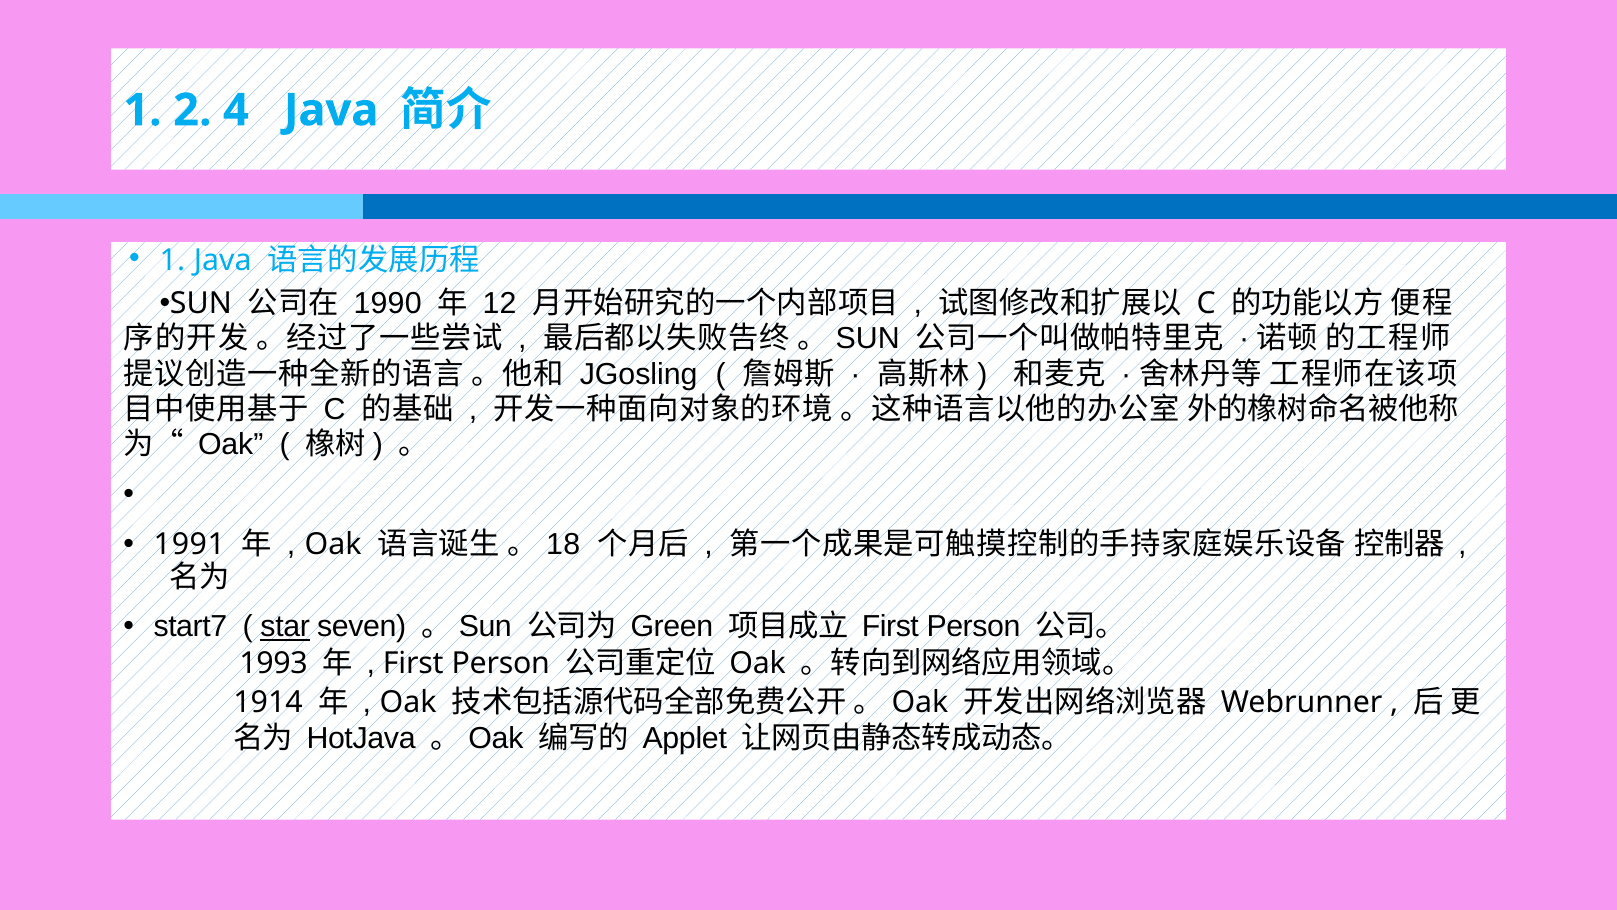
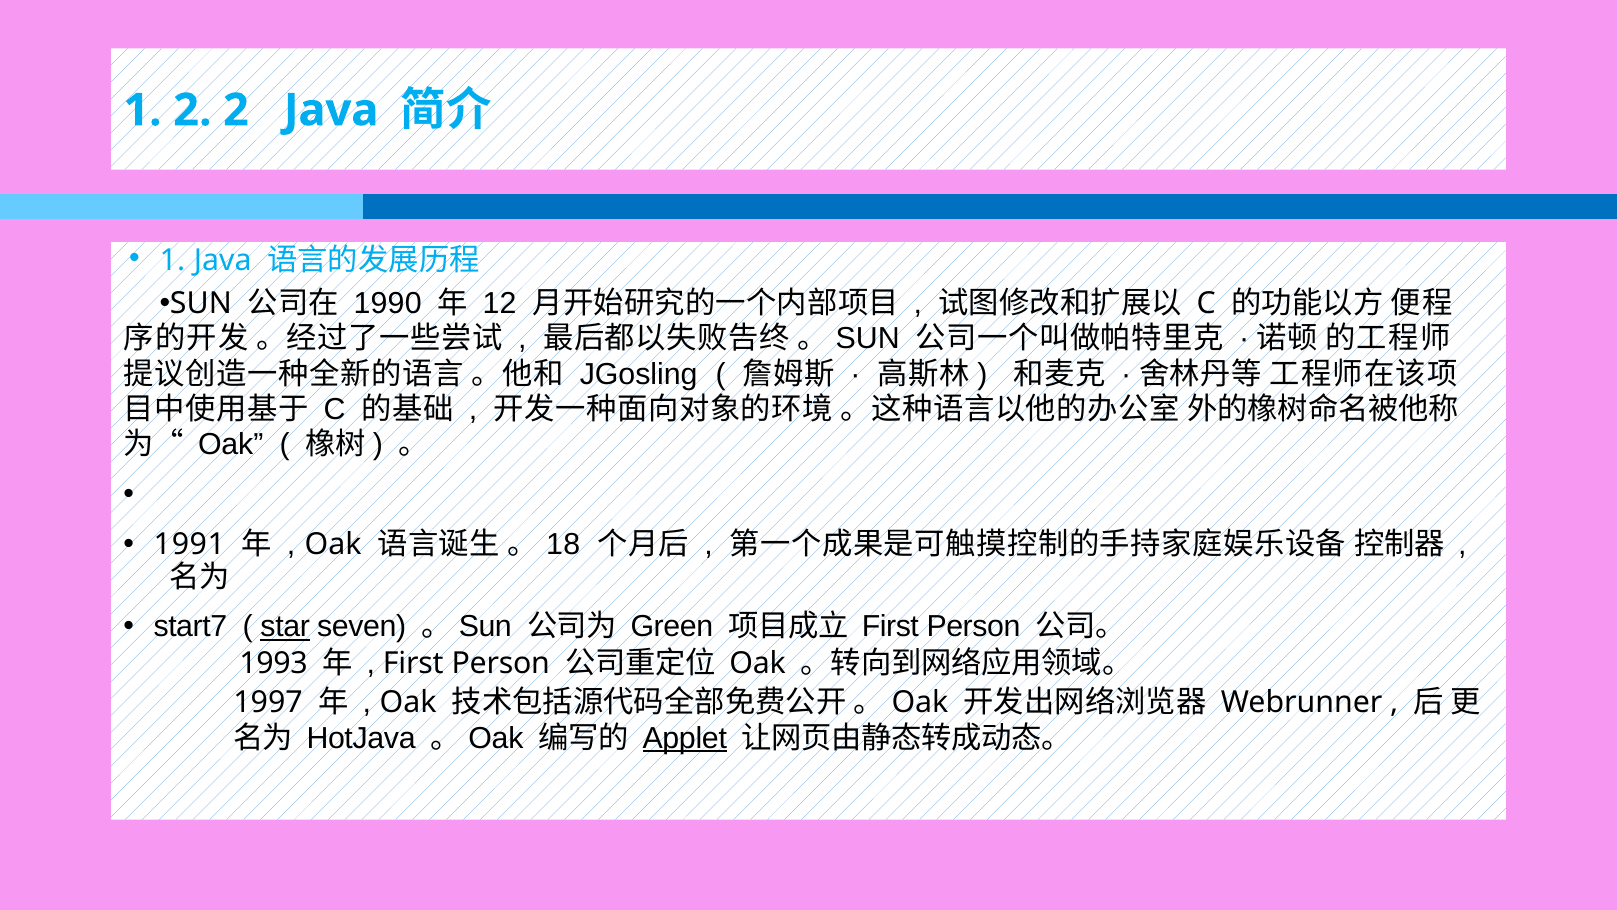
2 4: 4 -> 2
1914: 1914 -> 1997
Applet underline: none -> present
